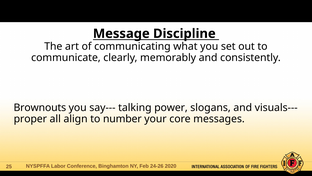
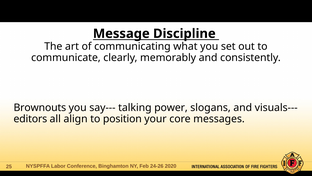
proper: proper -> editors
number: number -> position
